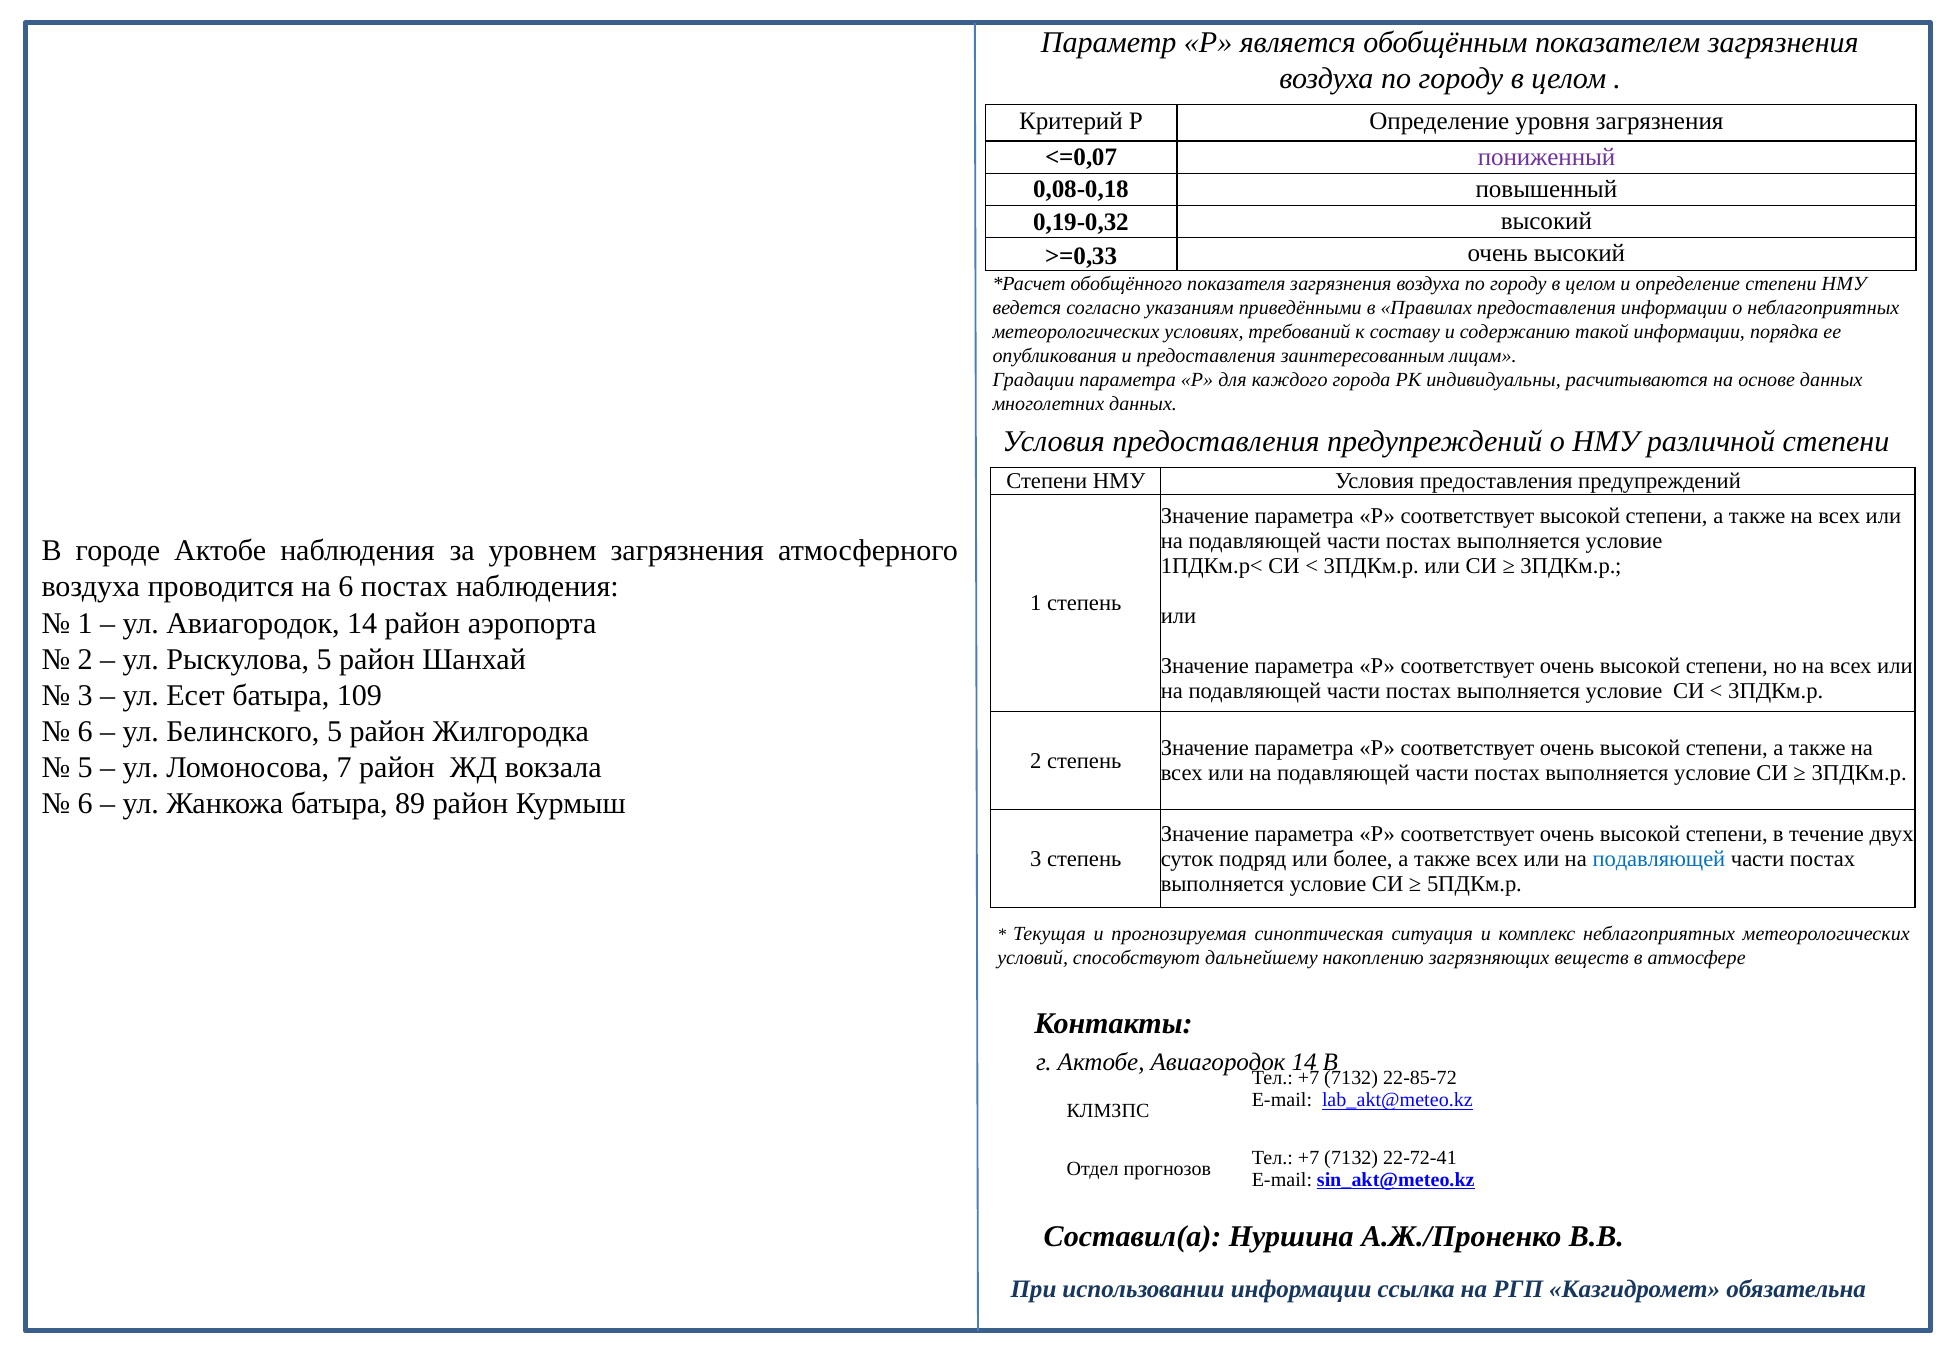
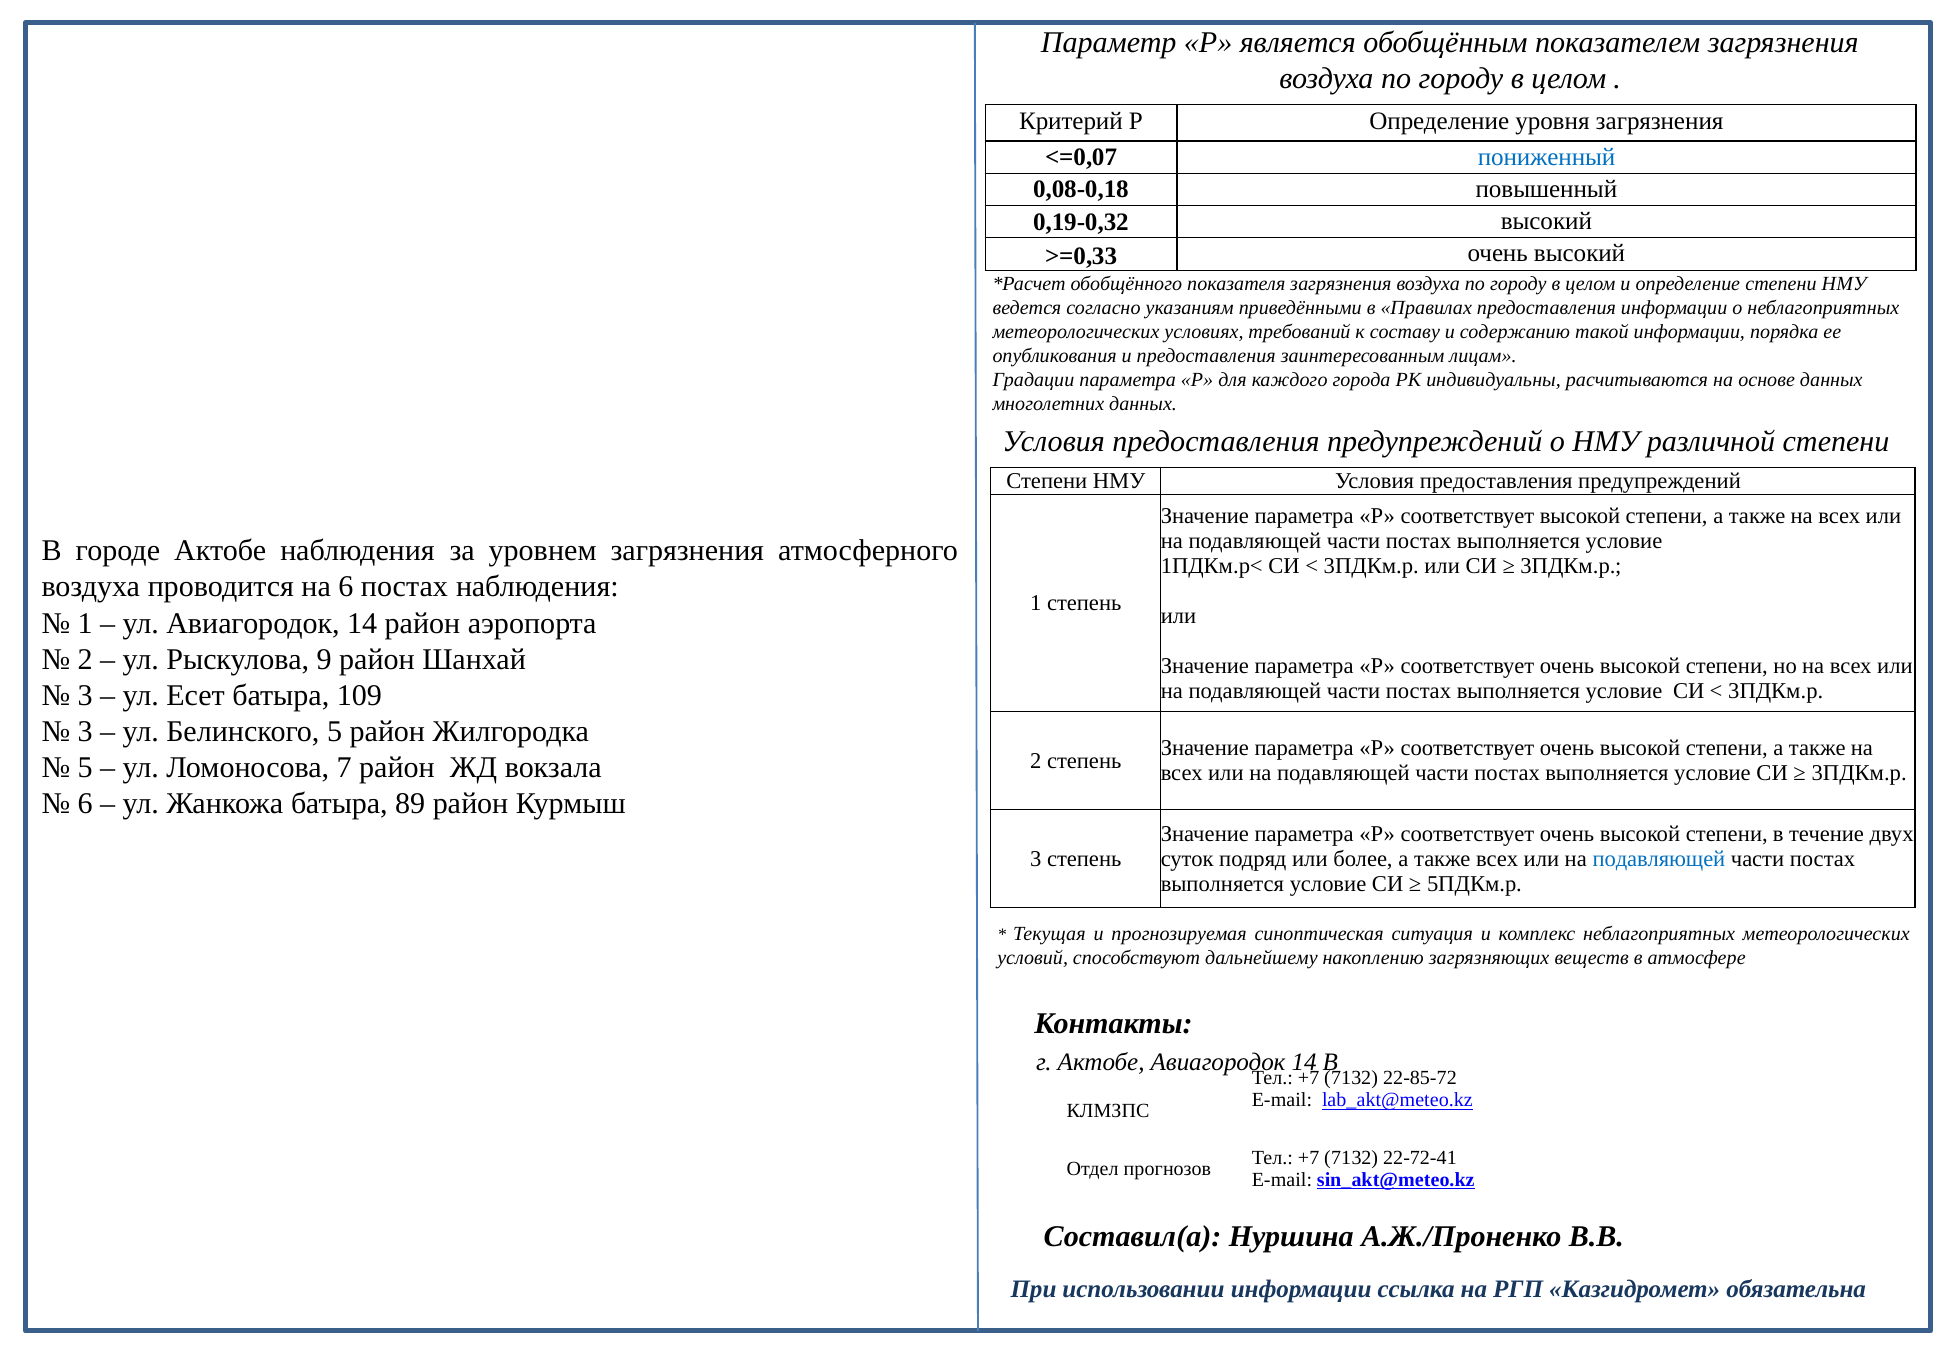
пониженный colour: purple -> blue
Рыскулова 5: 5 -> 9
6 at (85, 731): 6 -> 3
